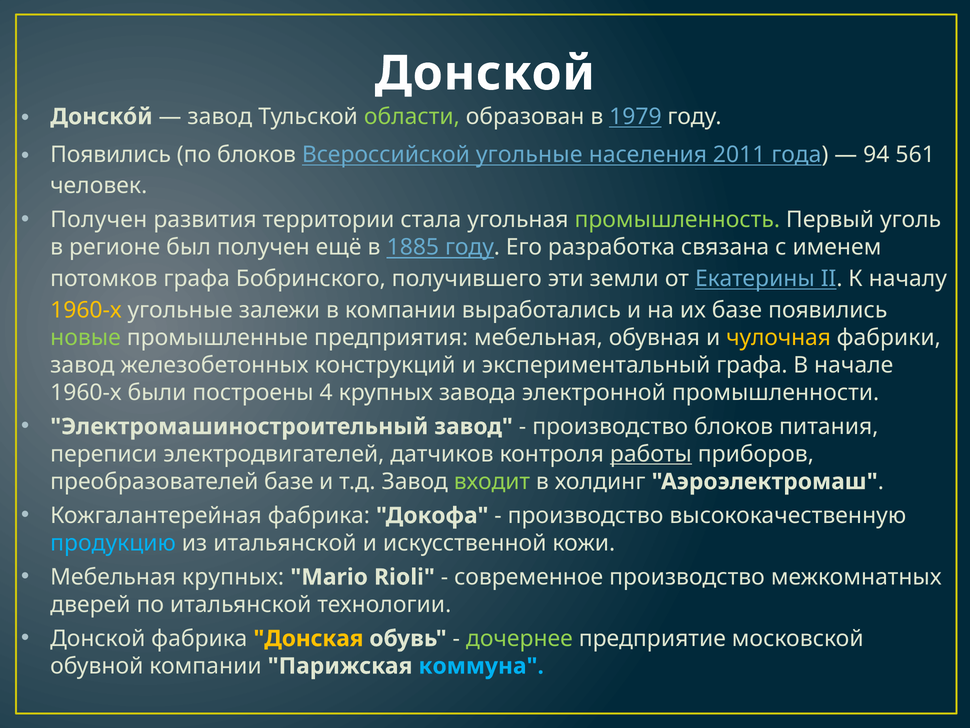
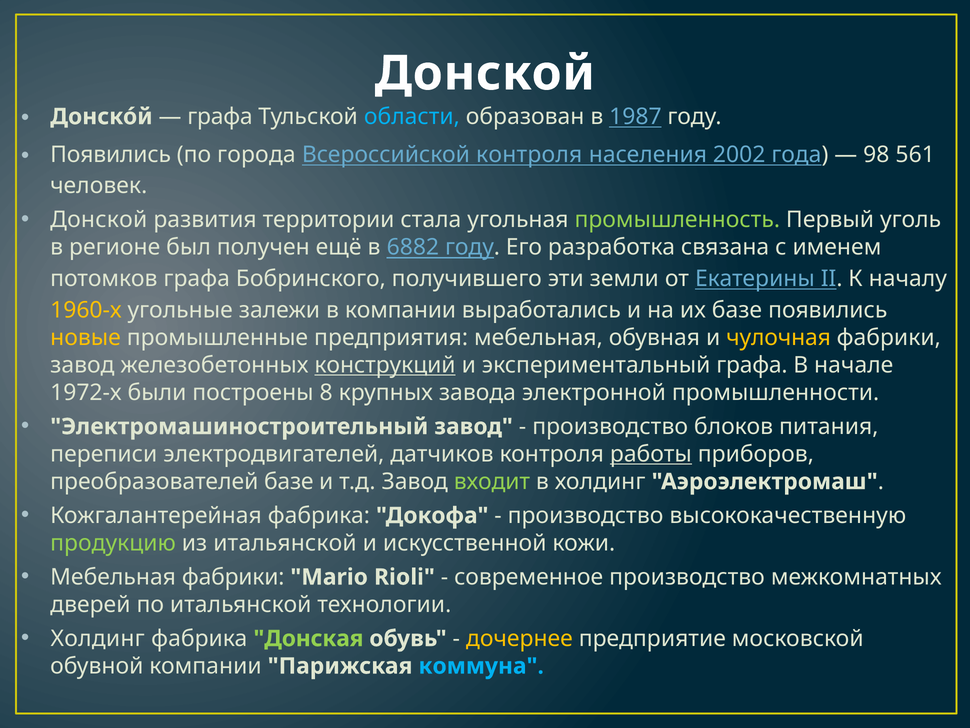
завод at (220, 117): завод -> графа
области colour: light green -> light blue
1979: 1979 -> 1987
по блоков: блоков -> города
Всероссийской угольные: угольные -> контроля
2011: 2011 -> 2002
94: 94 -> 98
Получен at (99, 220): Получен -> Донской
1885: 1885 -> 6882
новые colour: light green -> yellow
конструкций underline: none -> present
1960-х at (86, 392): 1960-х -> 1972-х
4: 4 -> 8
продукцию colour: light blue -> light green
Мебельная крупных: крупных -> фабрики
Донской at (98, 638): Донской -> Холдинг
Донская colour: yellow -> light green
дочернее colour: light green -> yellow
